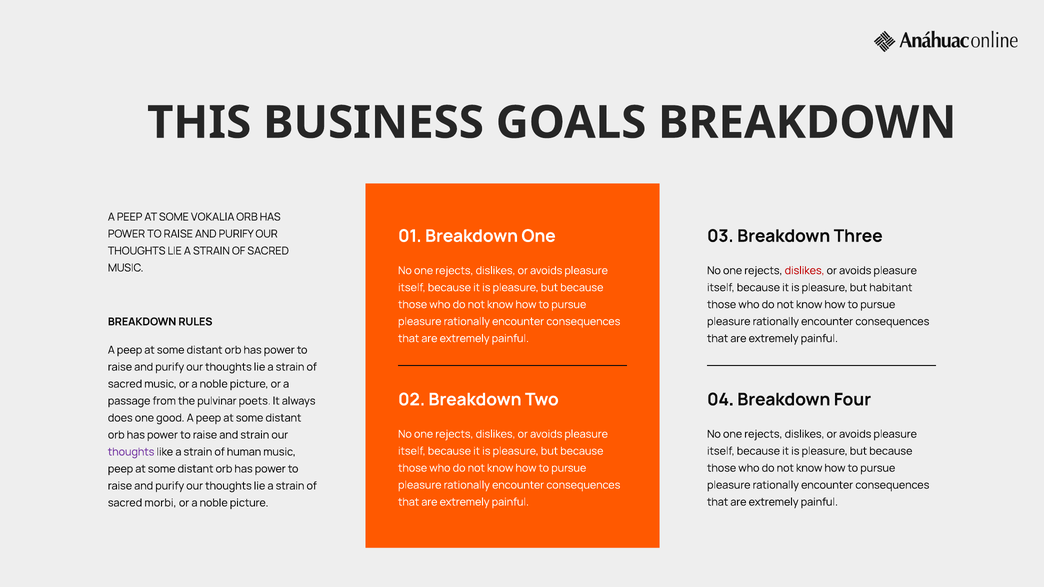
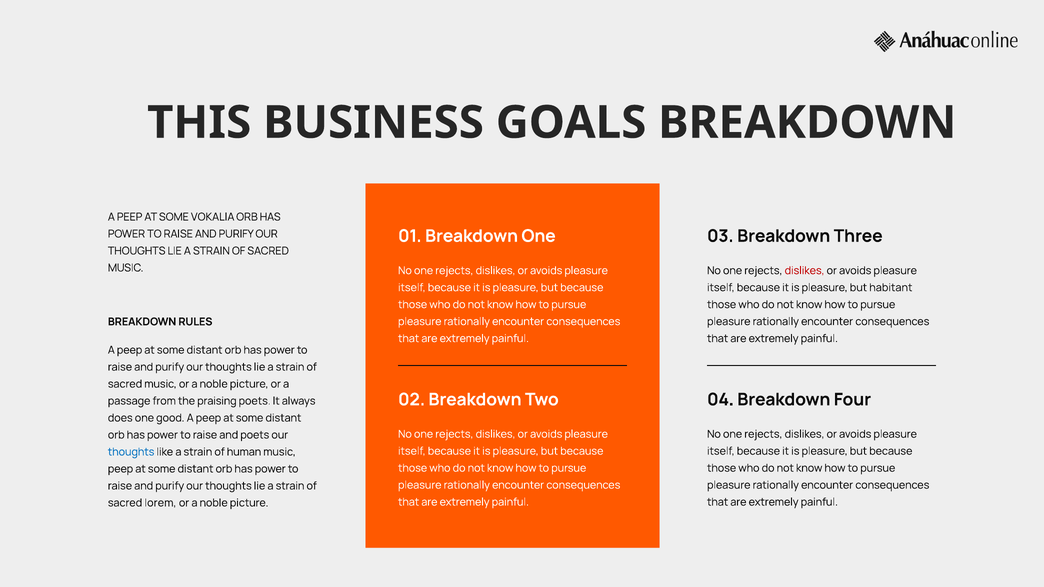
pulvinar: pulvinar -> praising
and strain: strain -> poets
thoughts at (131, 452) colour: purple -> blue
morbi: morbi -> lorem
